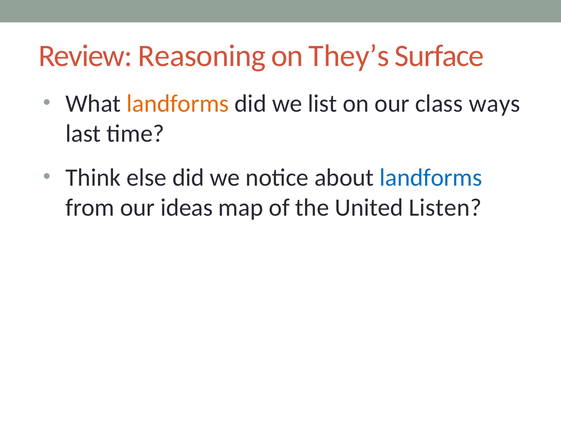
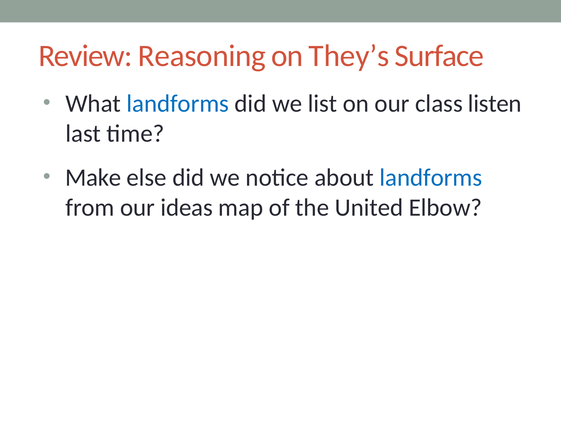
landforms at (178, 104) colour: orange -> blue
ways: ways -> listen
Think: Think -> Make
Listen: Listen -> Elbow
